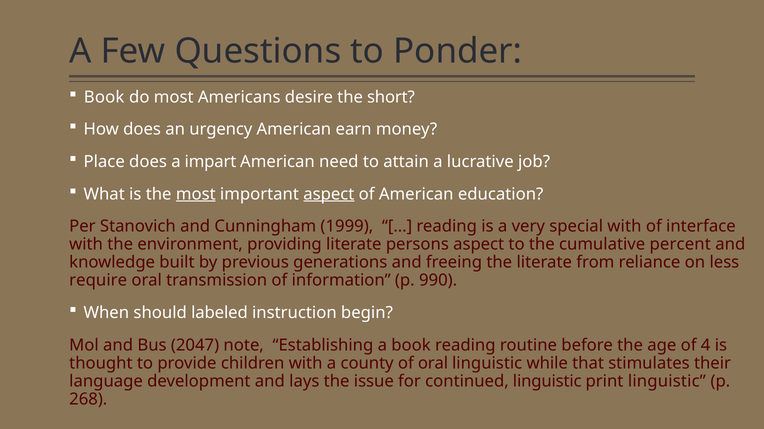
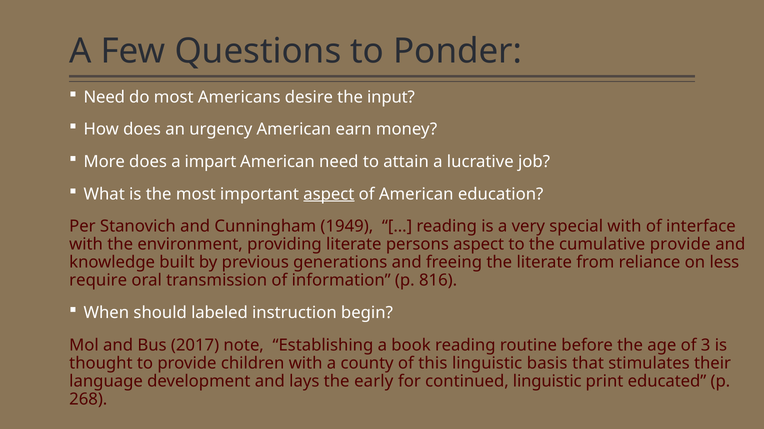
Book at (104, 97): Book -> Need
short: short -> input
Place: Place -> More
most at (196, 194) underline: present -> none
1999: 1999 -> 1949
cumulative percent: percent -> provide
990: 990 -> 816
2047: 2047 -> 2017
4: 4 -> 3
of oral: oral -> this
while: while -> basis
issue: issue -> early
print linguistic: linguistic -> educated
